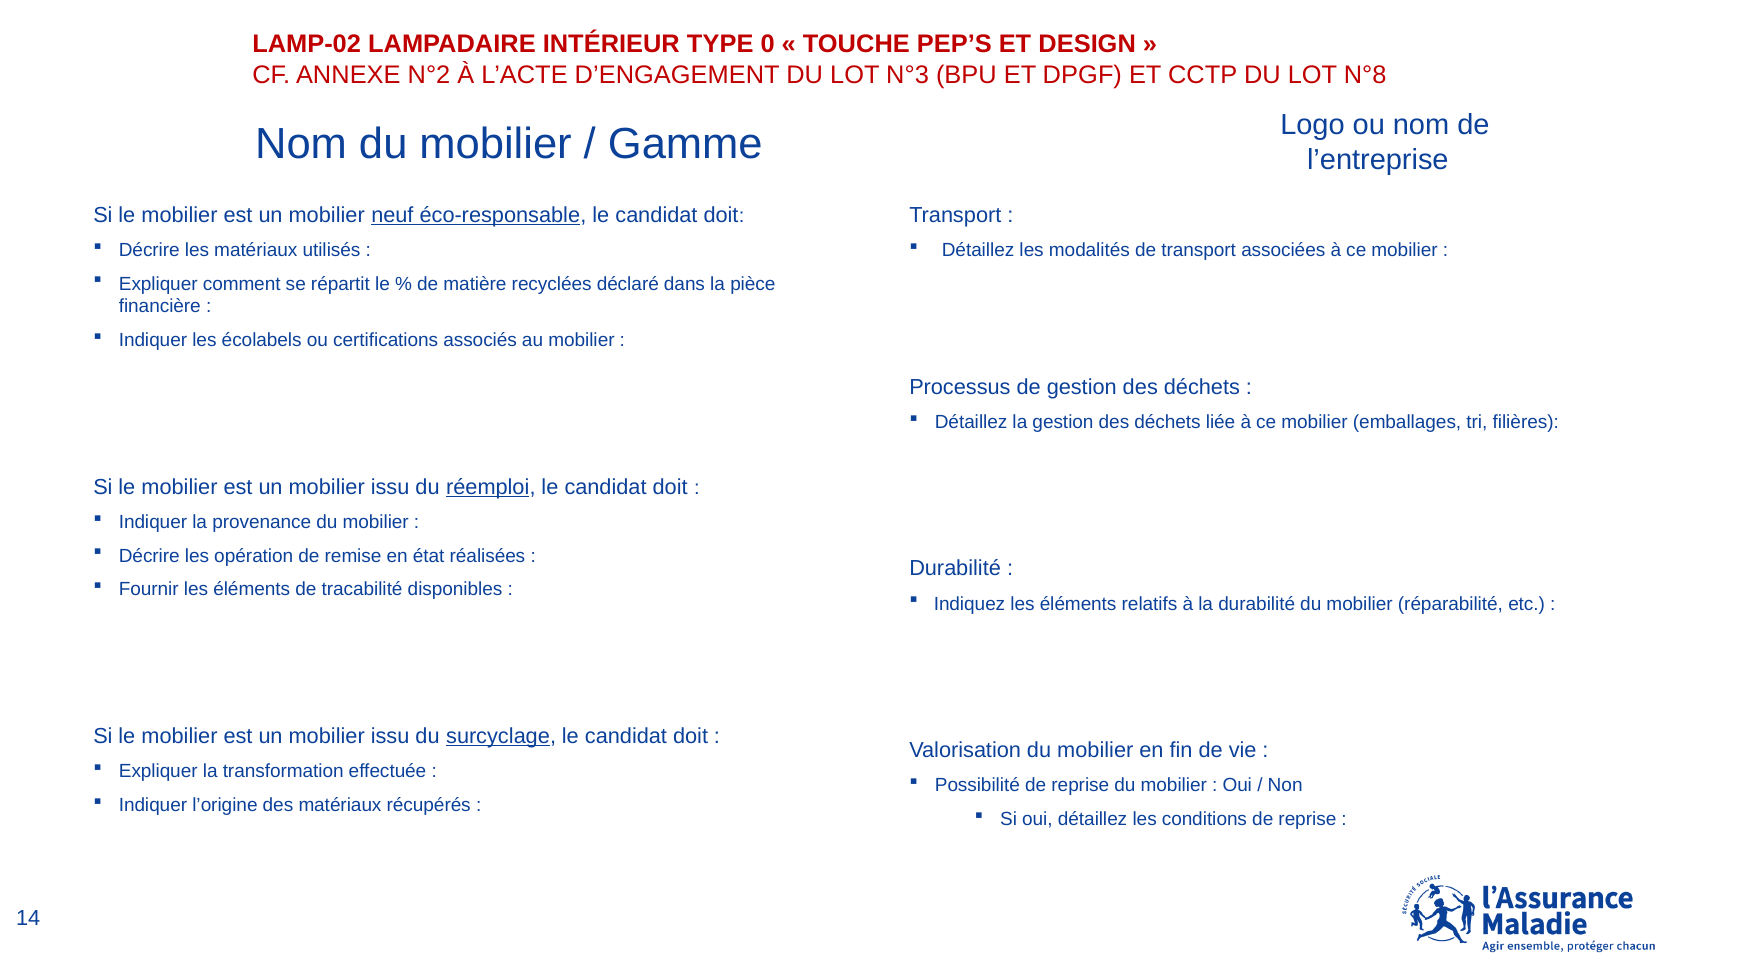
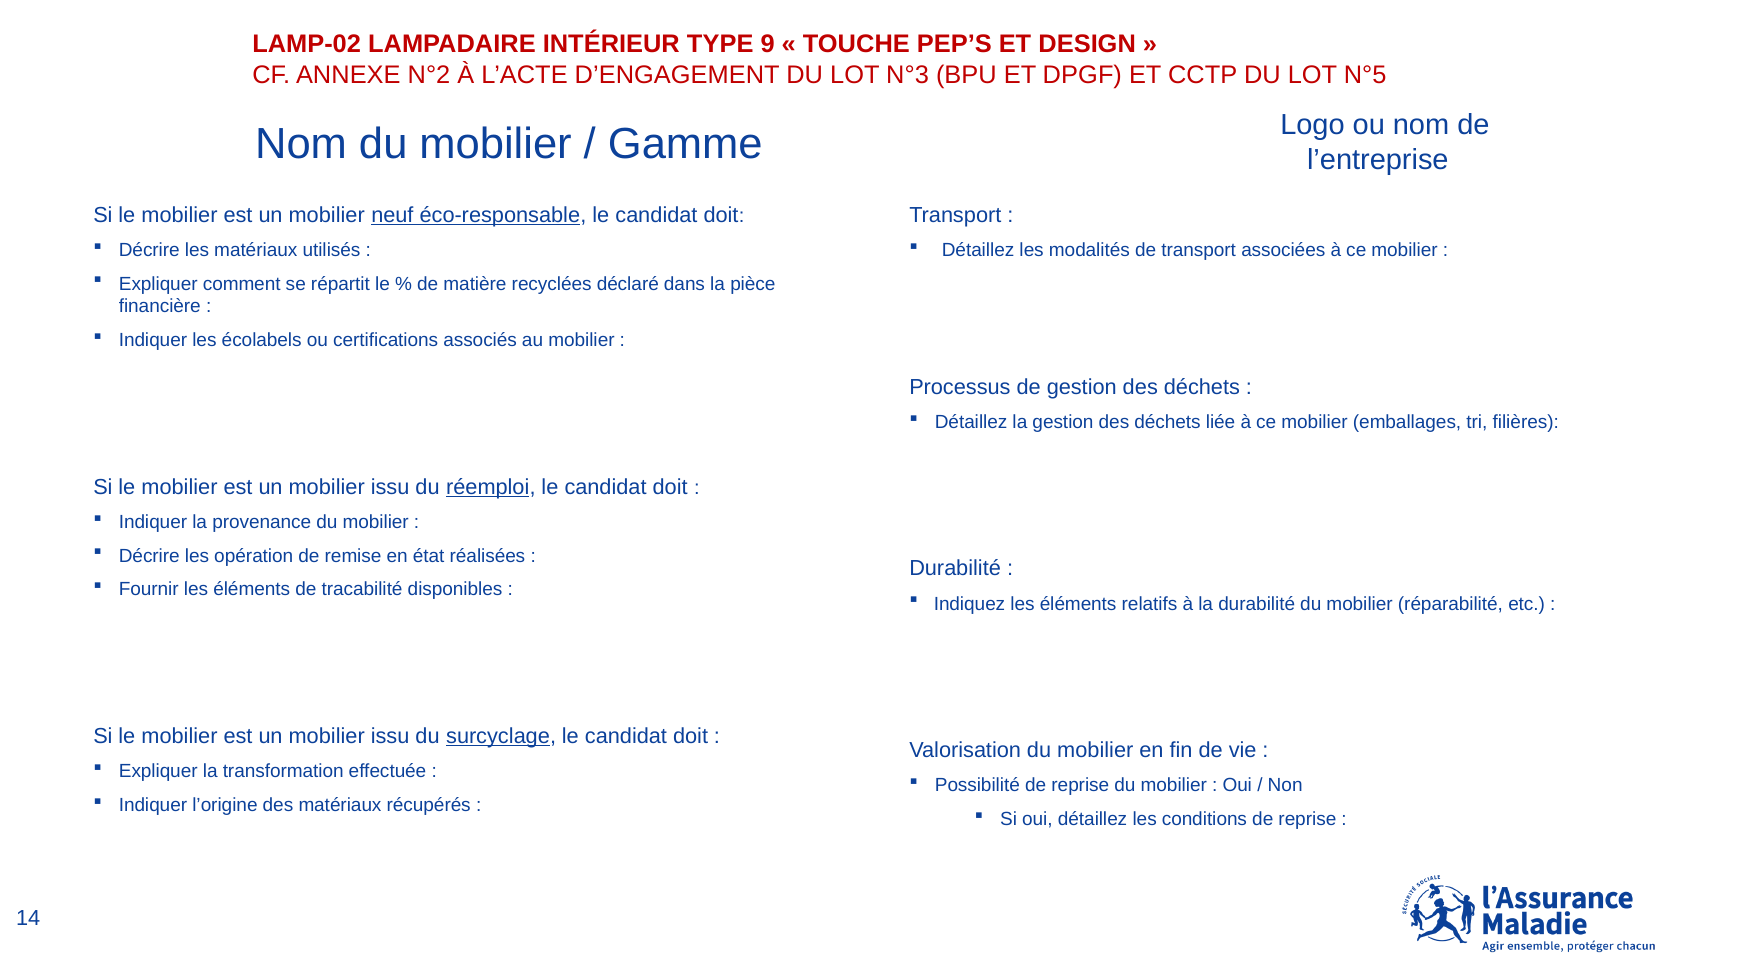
0: 0 -> 9
N°8: N°8 -> N°5
